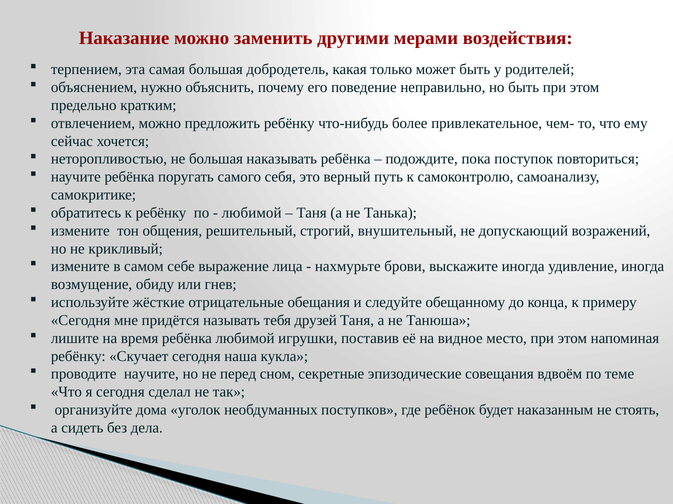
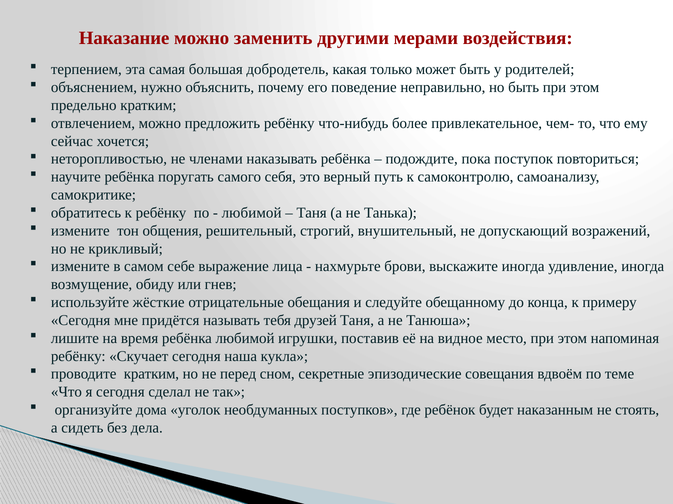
не большая: большая -> членами
проводите научите: научите -> кратким
